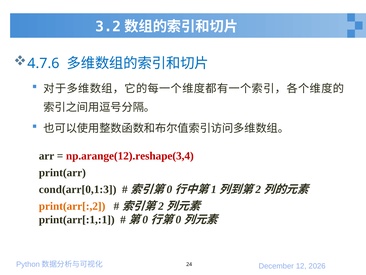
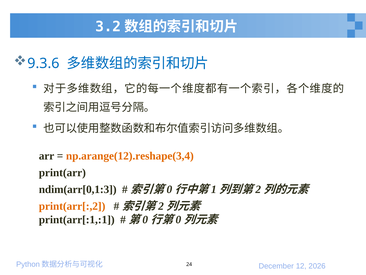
4.7.6: 4.7.6 -> 9.3.6
np.arange(12).reshape(3,4 colour: red -> orange
cond(arr[0,1:3: cond(arr[0,1:3 -> ndim(arr[0,1:3
